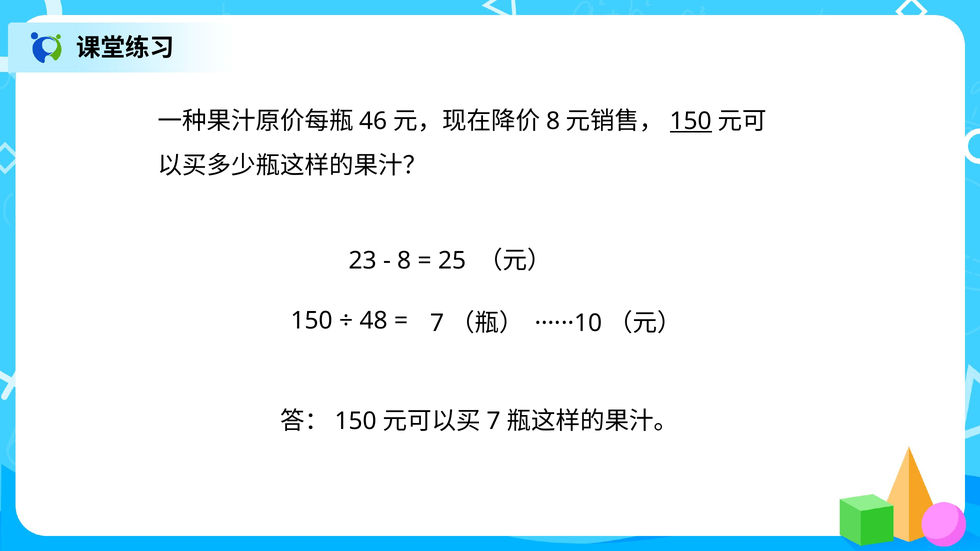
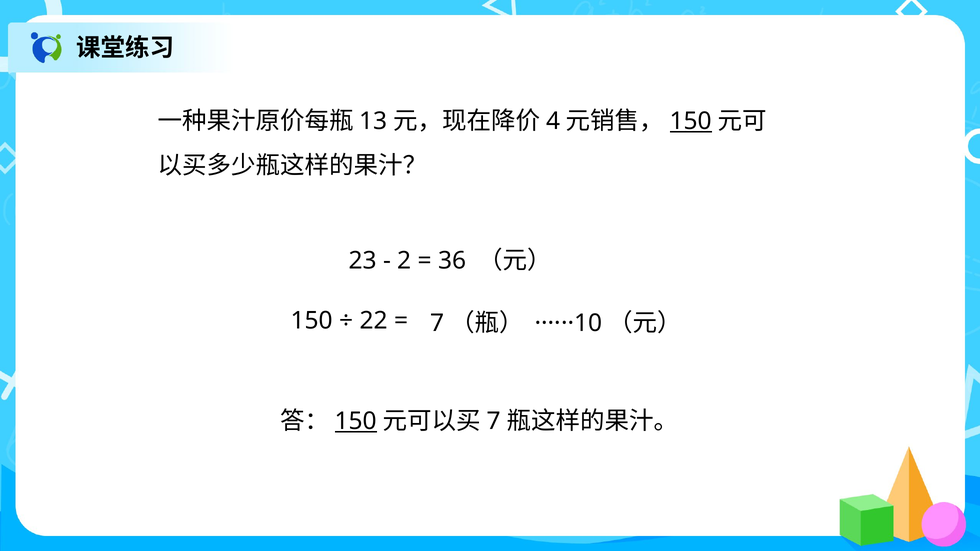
46: 46 -> 13
8 at (553, 121): 8 -> 4
8 at (404, 261): 8 -> 2
25: 25 -> 36
48: 48 -> 22
150 at (356, 421) underline: none -> present
